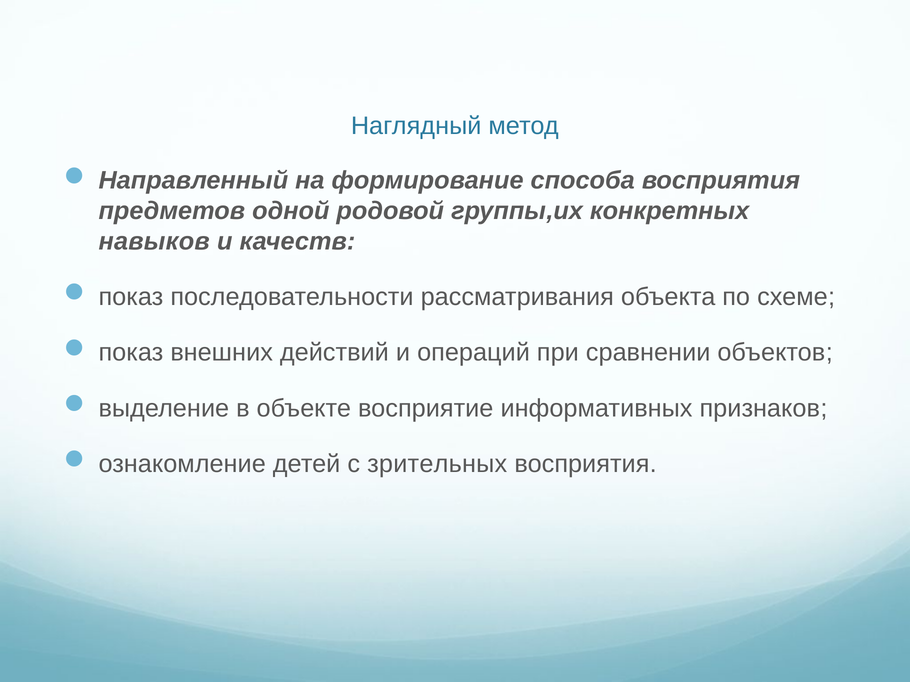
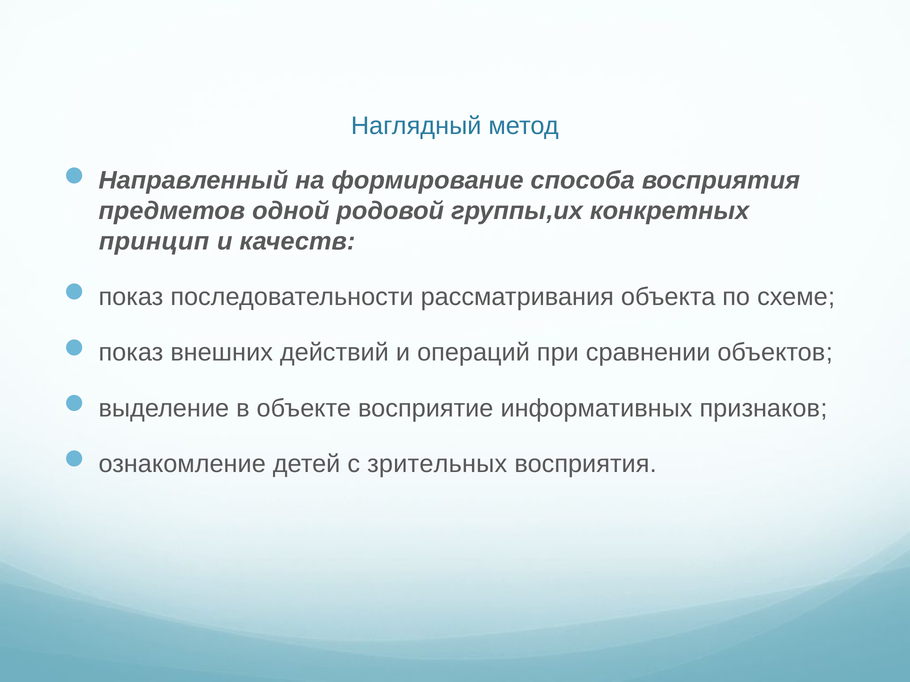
навыков: навыков -> принцип
